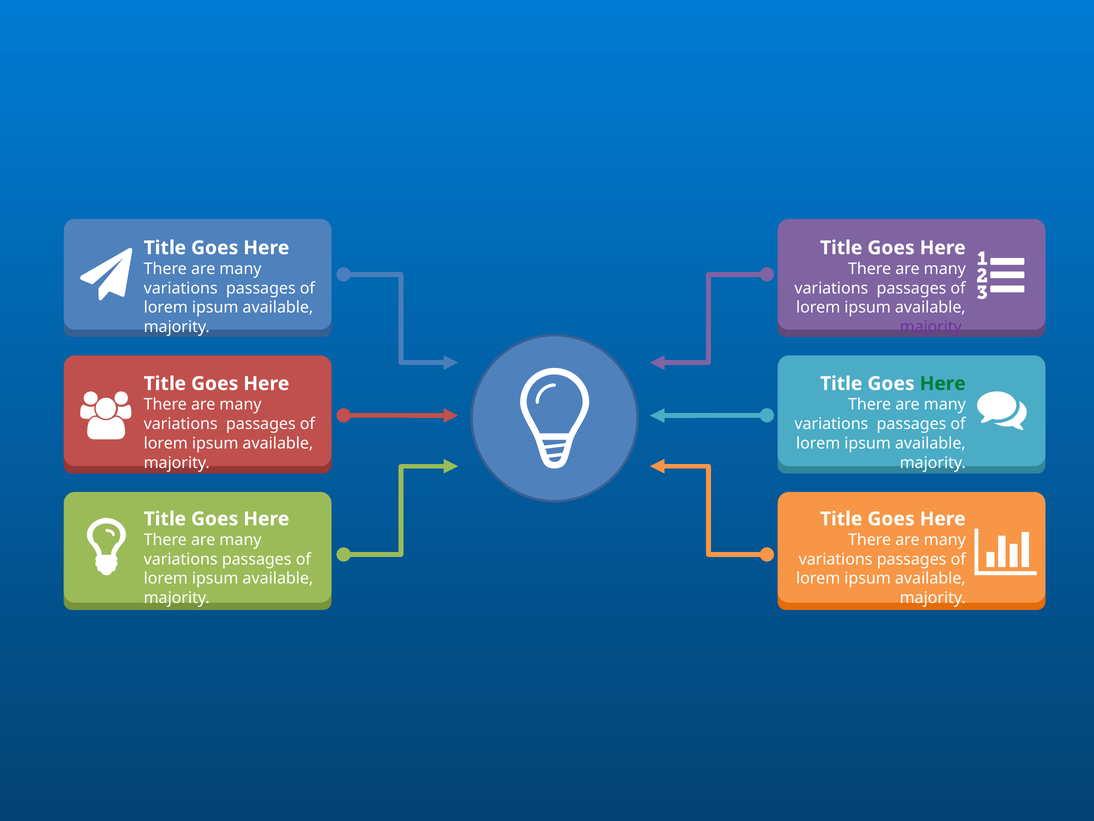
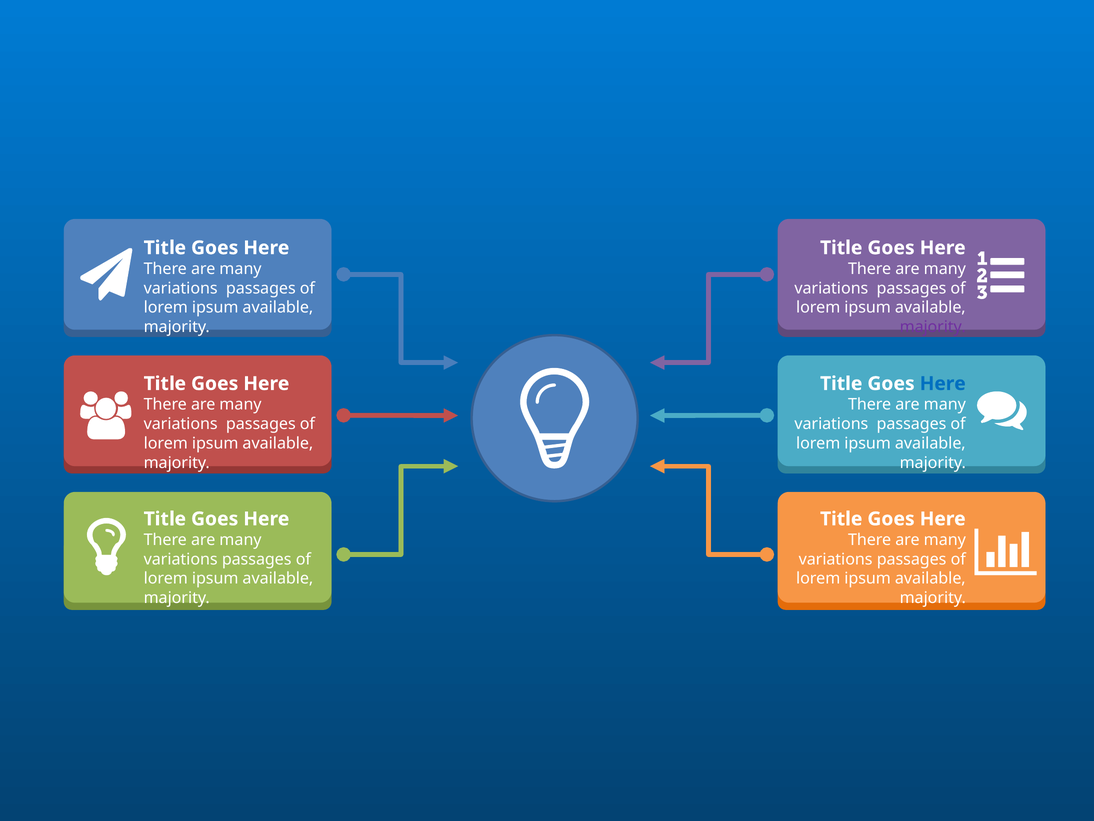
Here at (943, 383) colour: green -> blue
